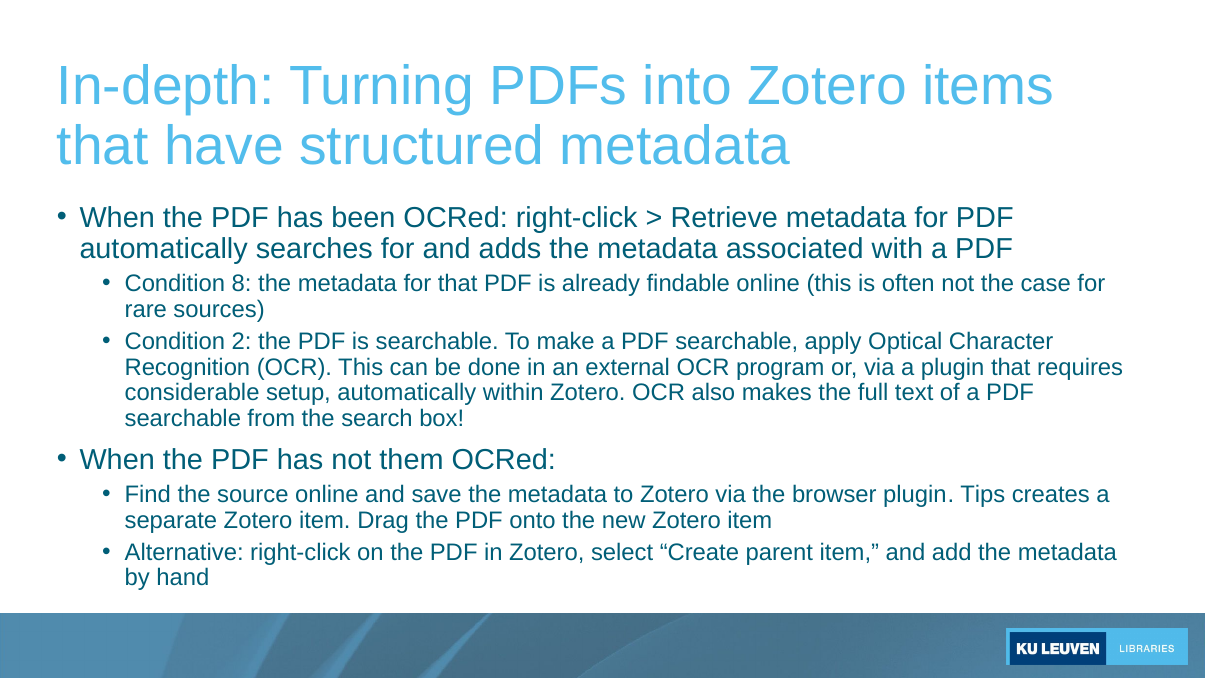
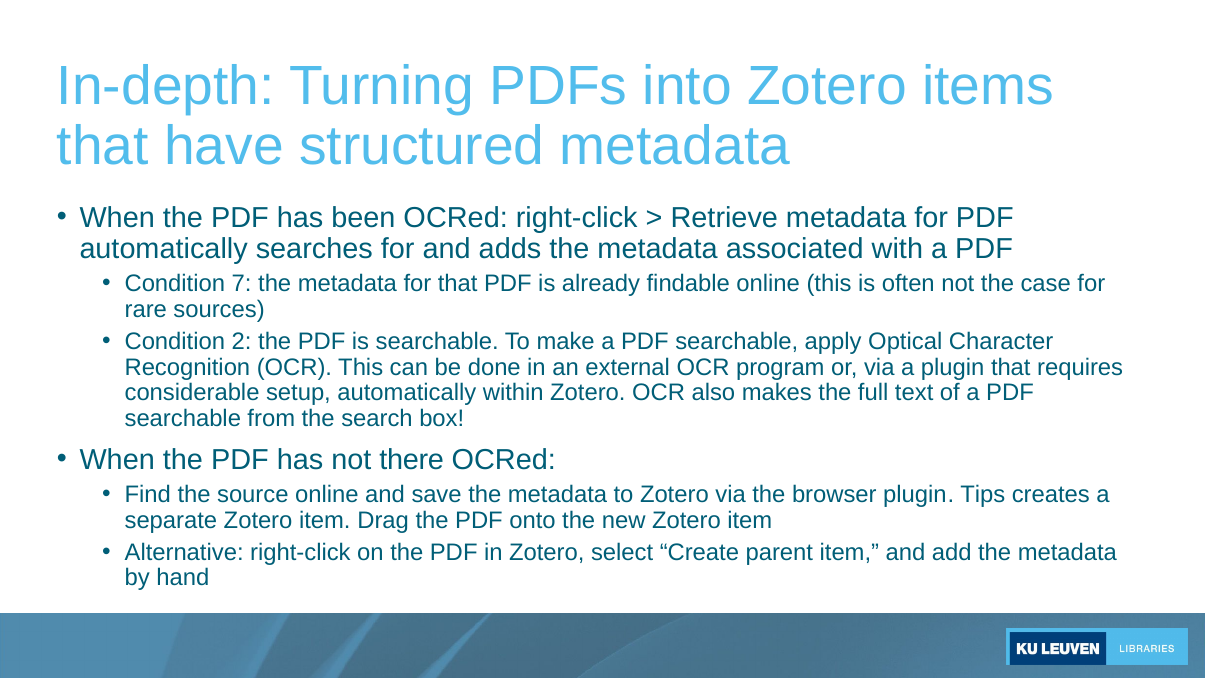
8: 8 -> 7
them: them -> there
